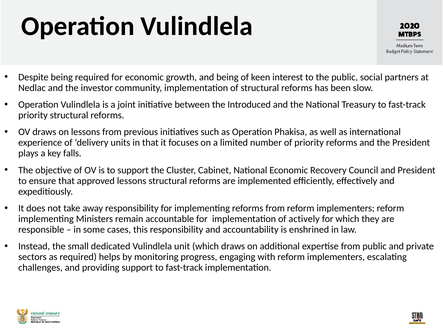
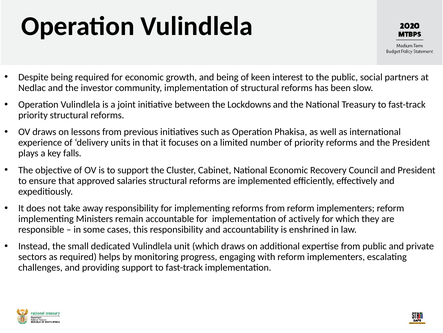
Introduced: Introduced -> Lockdowns
approved lessons: lessons -> salaries
